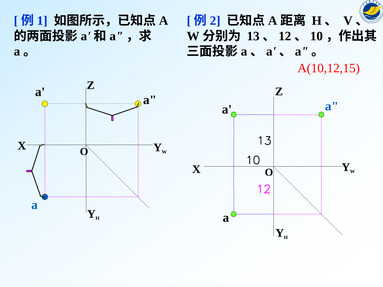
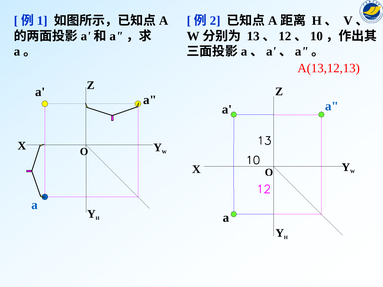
A(10,12,15: A(10,12,15 -> A(13,12,13
